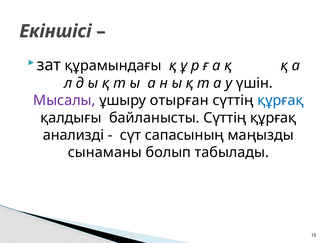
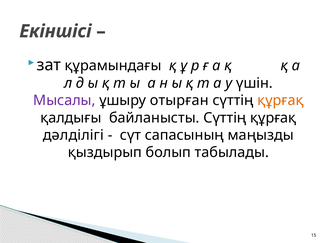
құрғақ at (280, 100) colour: blue -> orange
анализді: анализді -> дәлділігі
сынаманы: сынаманы -> қыздырып
